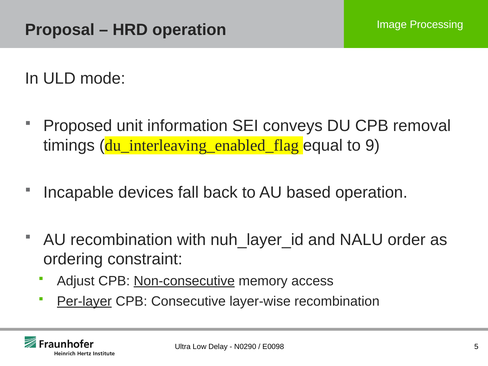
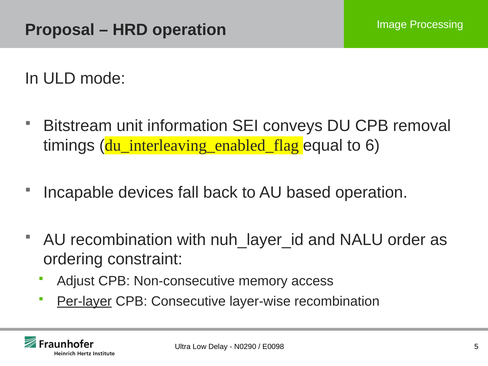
Proposed: Proposed -> Bitstream
9: 9 -> 6
Non-consecutive underline: present -> none
